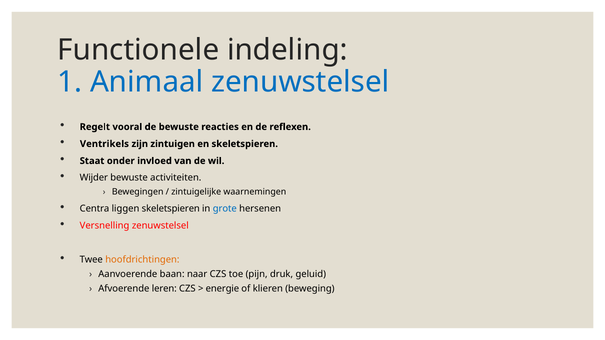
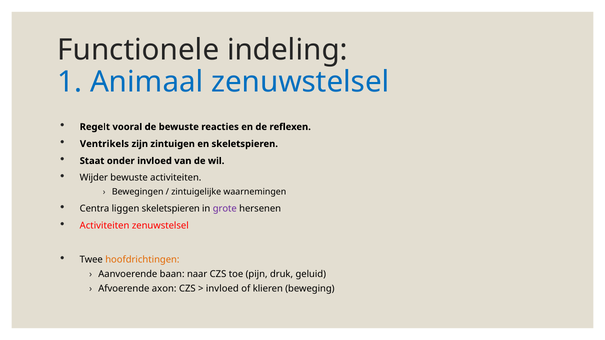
grote colour: blue -> purple
Versnelling at (105, 226): Versnelling -> Activiteiten
leren: leren -> axon
energie at (222, 289): energie -> invloed
